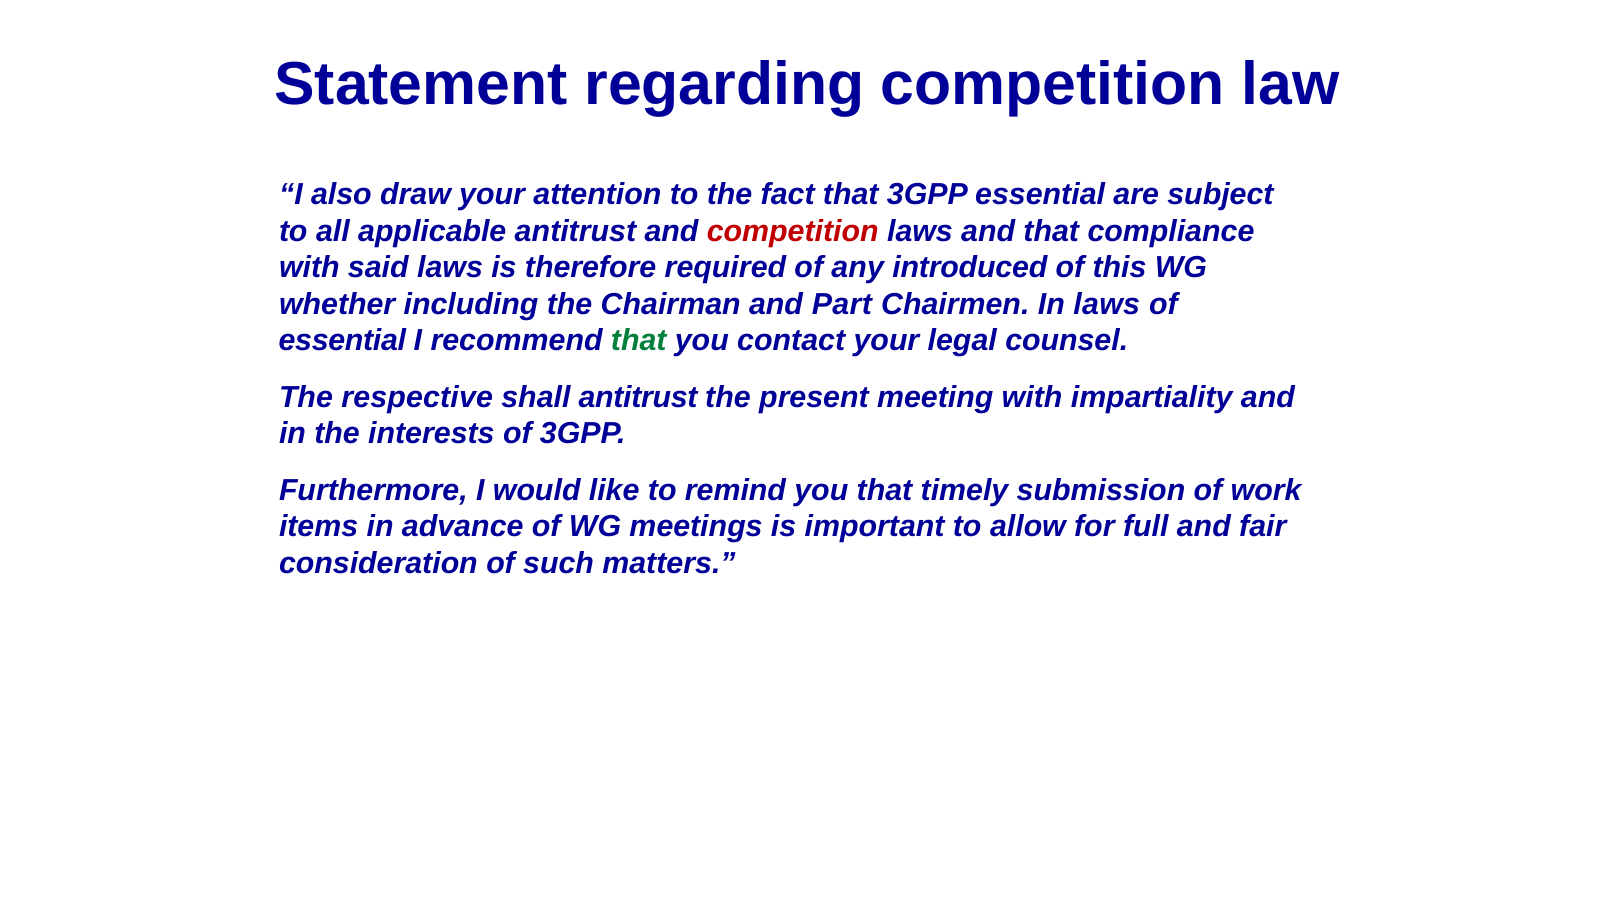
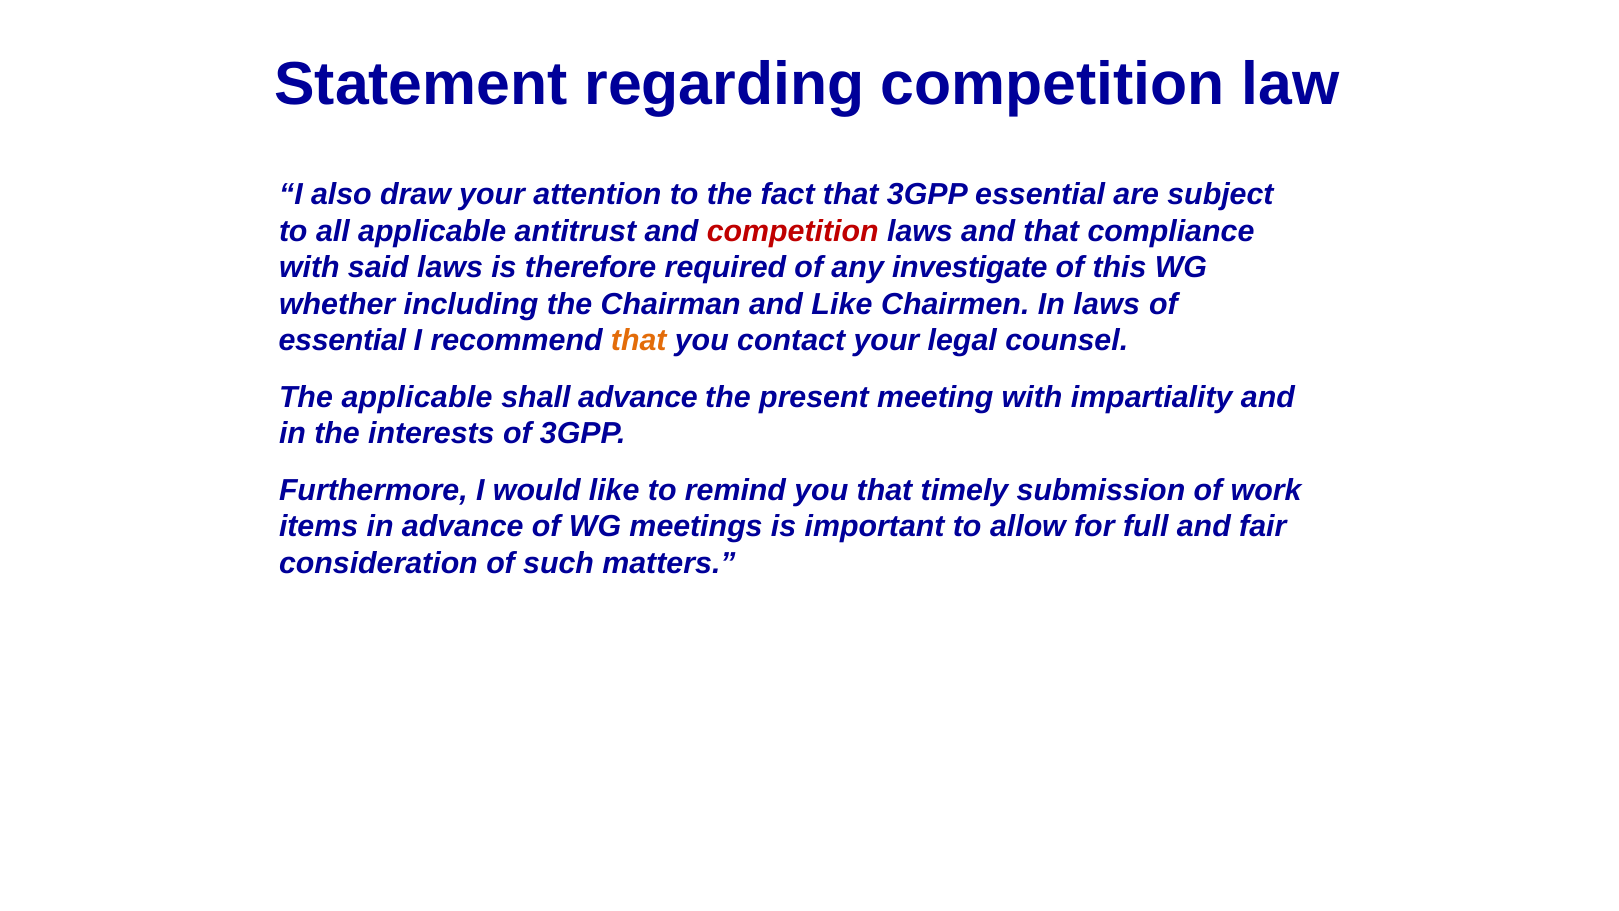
introduced: introduced -> investigate
and Part: Part -> Like
that at (639, 340) colour: green -> orange
The respective: respective -> applicable
shall antitrust: antitrust -> advance
